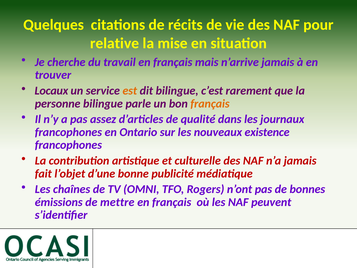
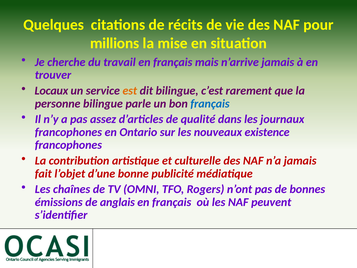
relative: relative -> millions
français at (210, 103) colour: orange -> blue
mettre: mettre -> anglais
